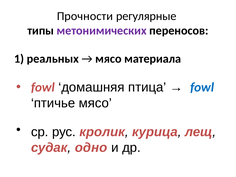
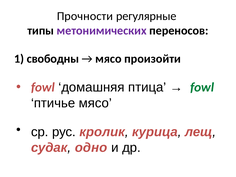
реальных: реальных -> свободны
материала: материала -> произойти
fowl at (202, 87) colour: blue -> green
